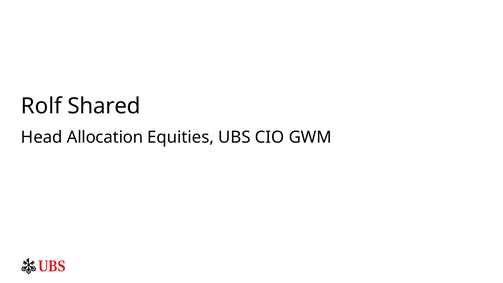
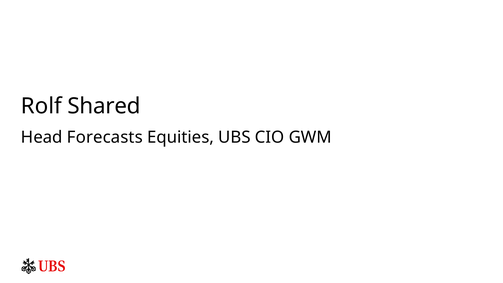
Allocation: Allocation -> Forecasts
